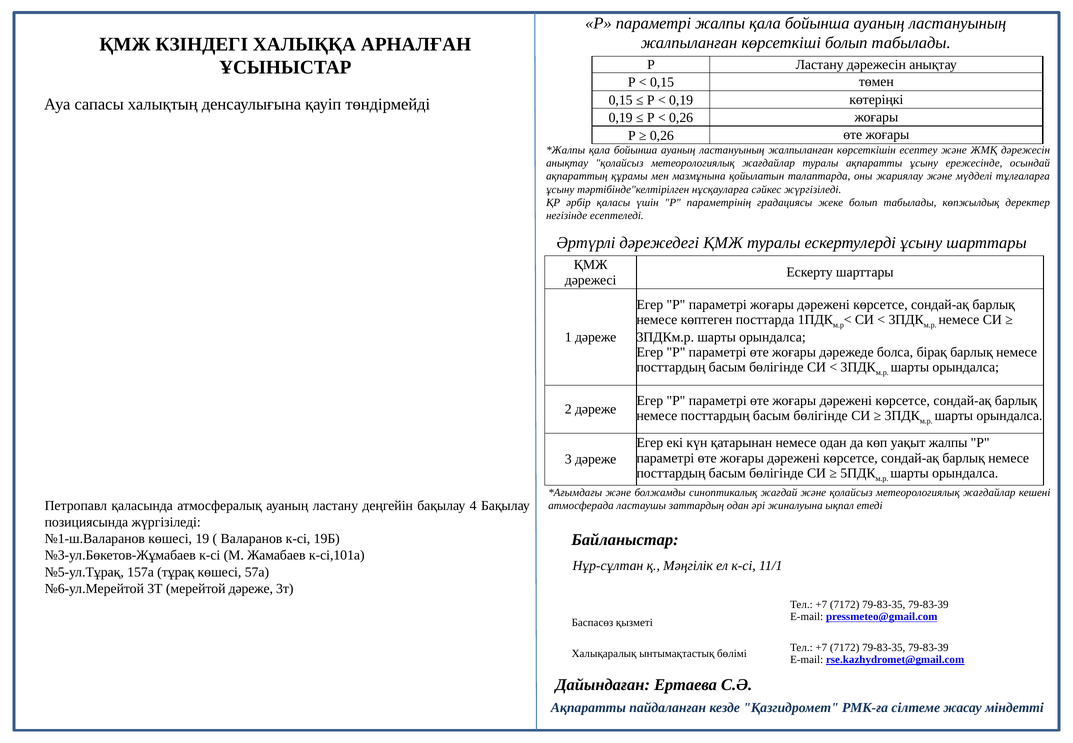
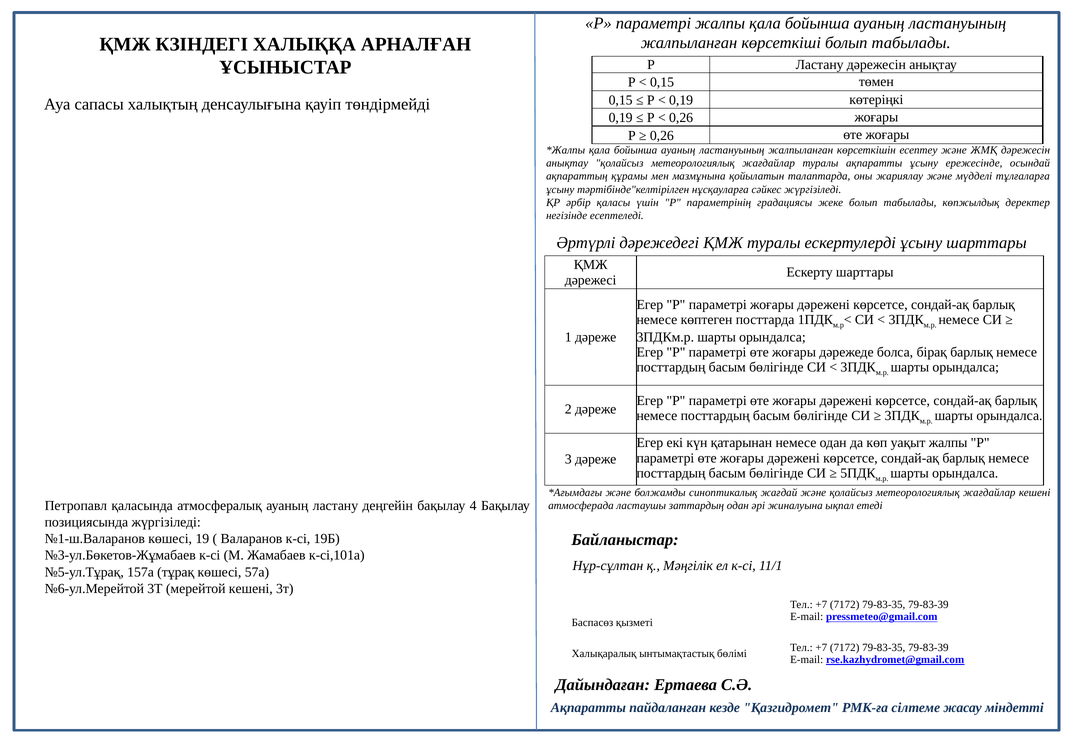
мерейтой дәреже: дәреже -> кешені
